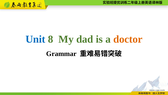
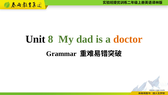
Unit colour: blue -> black
